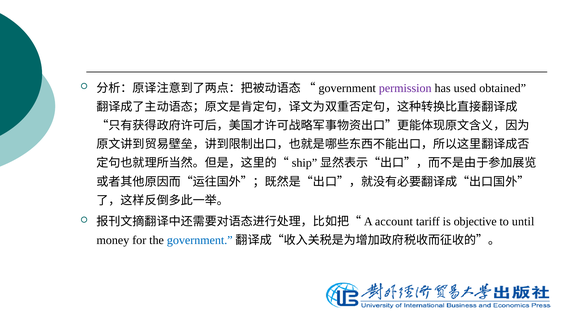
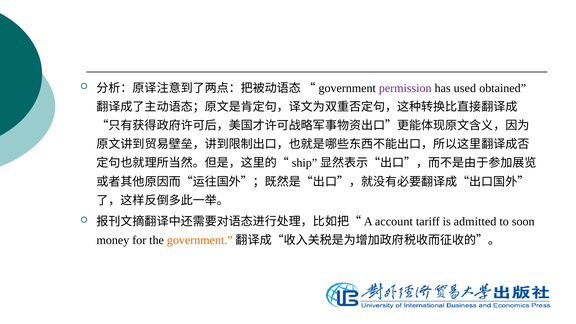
objective: objective -> admitted
until: until -> soon
government at (200, 240) colour: blue -> orange
